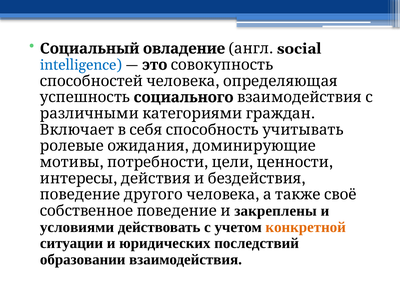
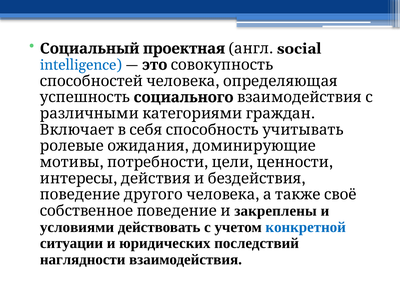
овладение: овладение -> проектная
конкретной colour: orange -> blue
образовании: образовании -> наглядности
